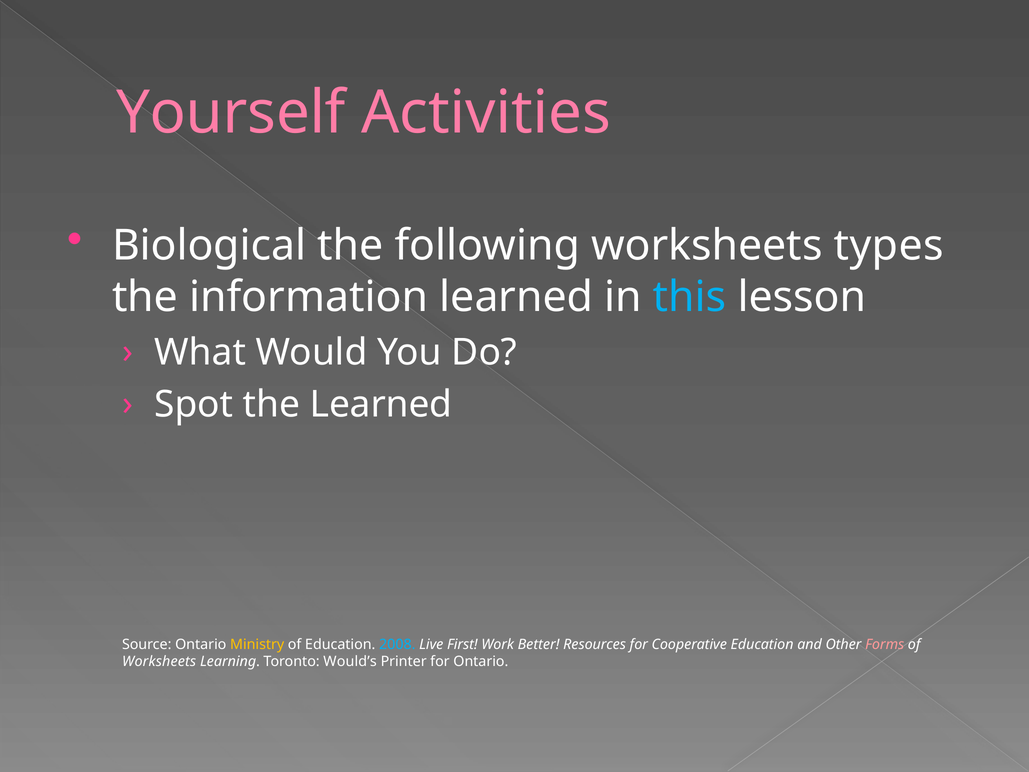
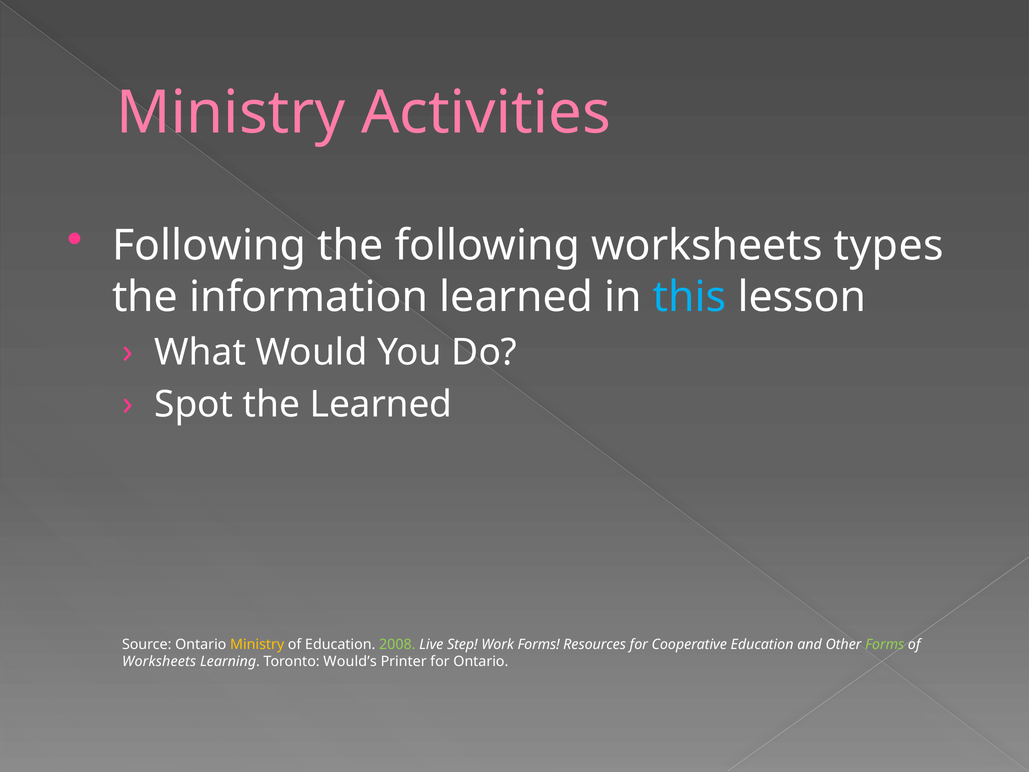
Yourself at (231, 113): Yourself -> Ministry
Biological at (209, 246): Biological -> Following
2008 colour: light blue -> light green
First: First -> Step
Work Better: Better -> Forms
Forms at (885, 644) colour: pink -> light green
